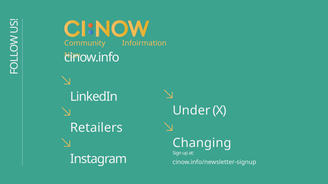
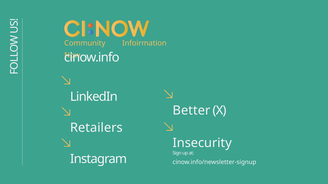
Under: Under -> Better
Changing: Changing -> Insecurity
